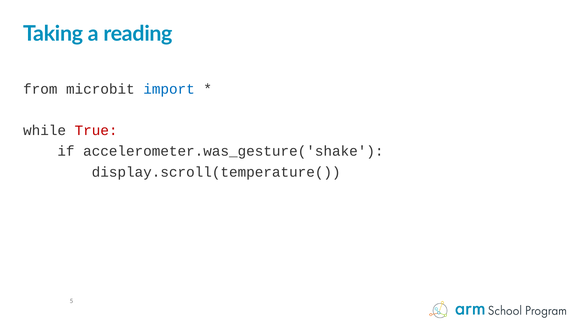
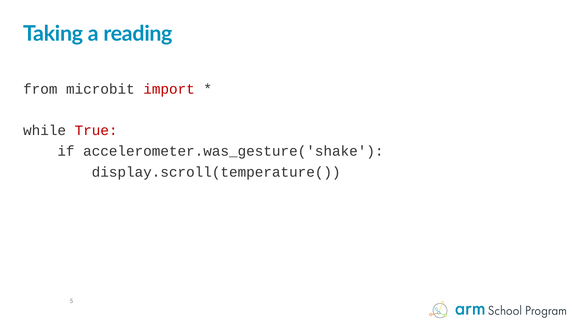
import colour: blue -> red
